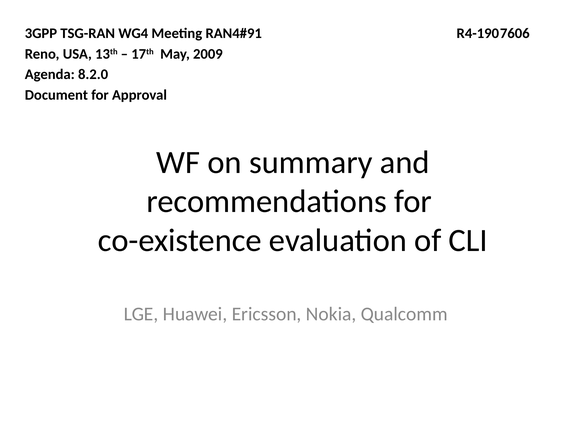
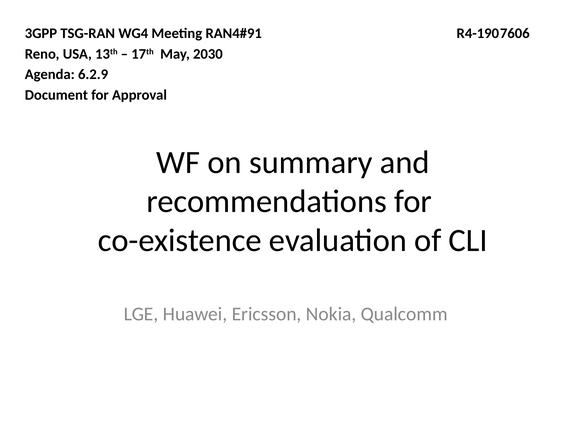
2009: 2009 -> 2030
8.2.0: 8.2.0 -> 6.2.9
